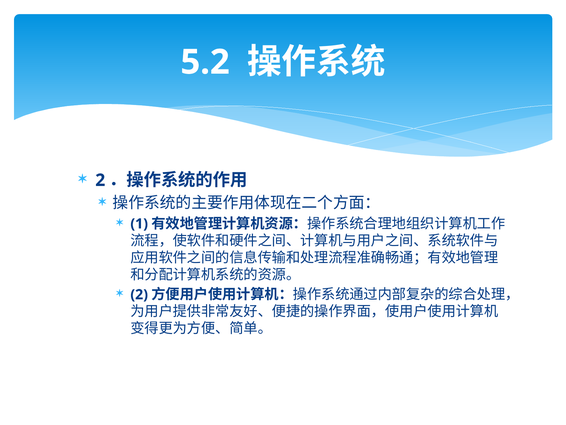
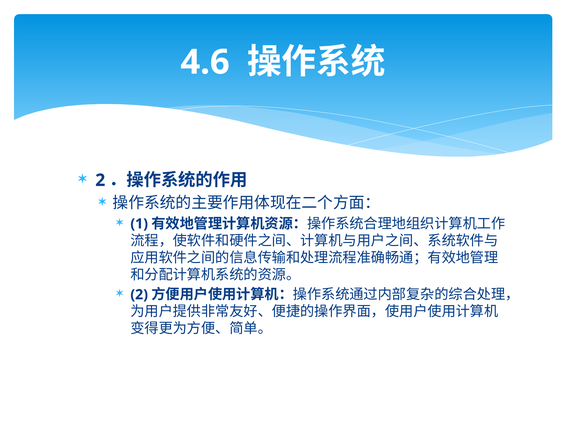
5.2: 5.2 -> 4.6
